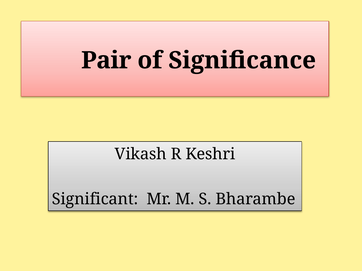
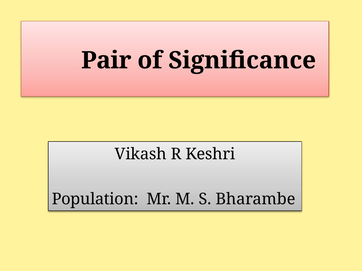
Significant: Significant -> Population
